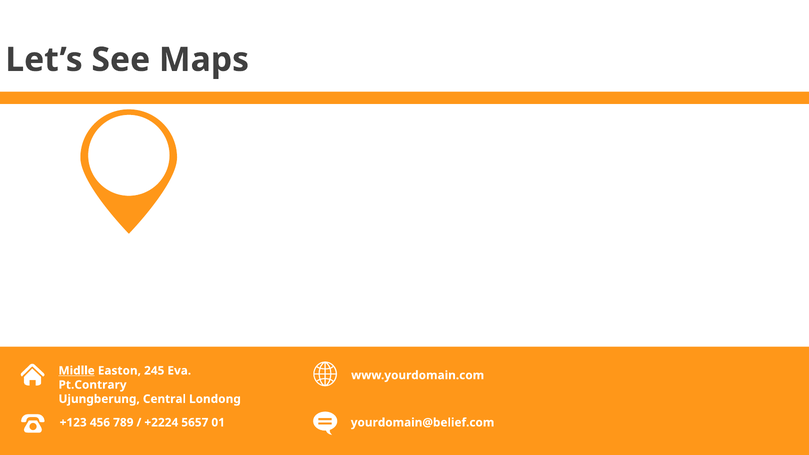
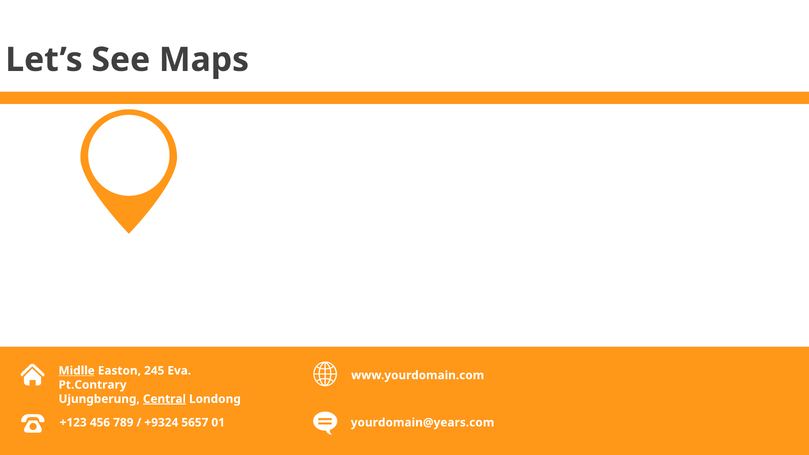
Central underline: none -> present
+2224: +2224 -> +9324
yourdomain@belief.com: yourdomain@belief.com -> yourdomain@years.com
